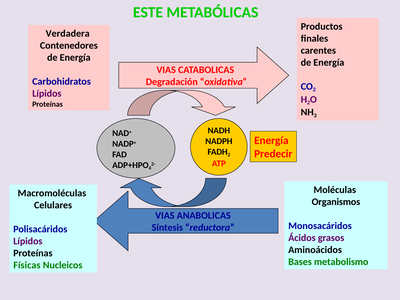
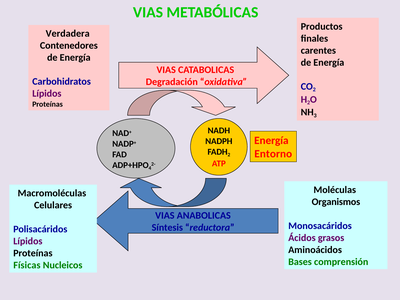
ESTE at (148, 12): ESTE -> VIAS
Predecir: Predecir -> Entorno
metabolismo: metabolismo -> comprensión
